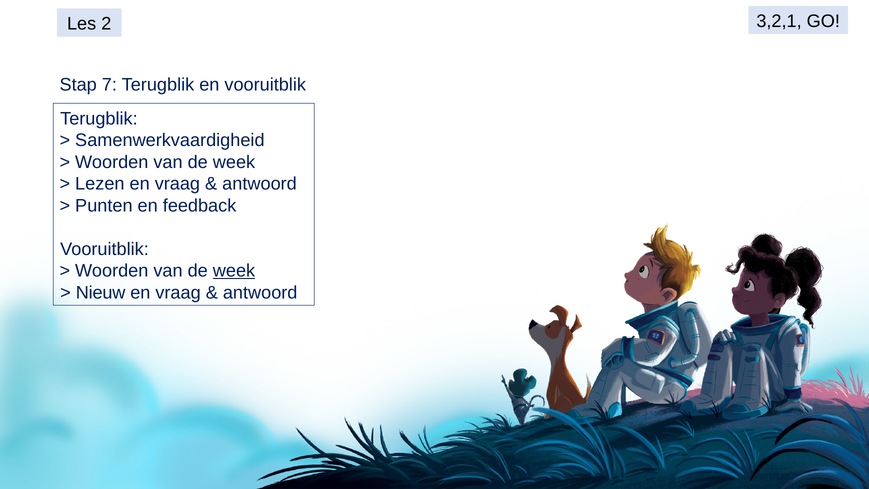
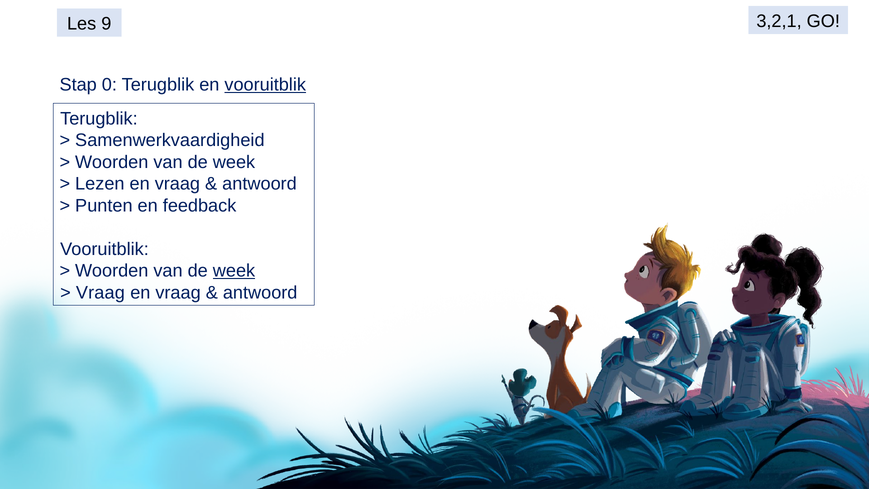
2: 2 -> 9
7: 7 -> 0
vooruitblik at (265, 84) underline: none -> present
Nieuw at (101, 293): Nieuw -> Vraag
